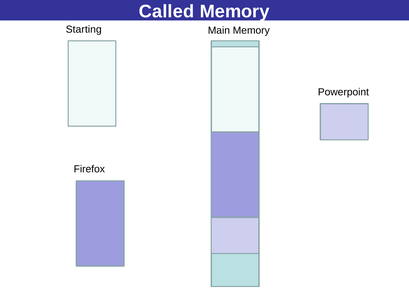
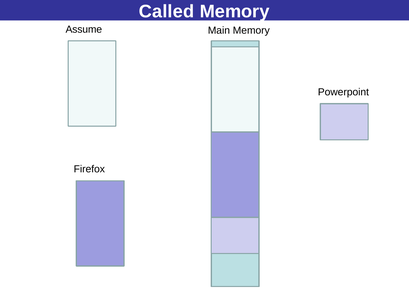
Starting: Starting -> Assume
